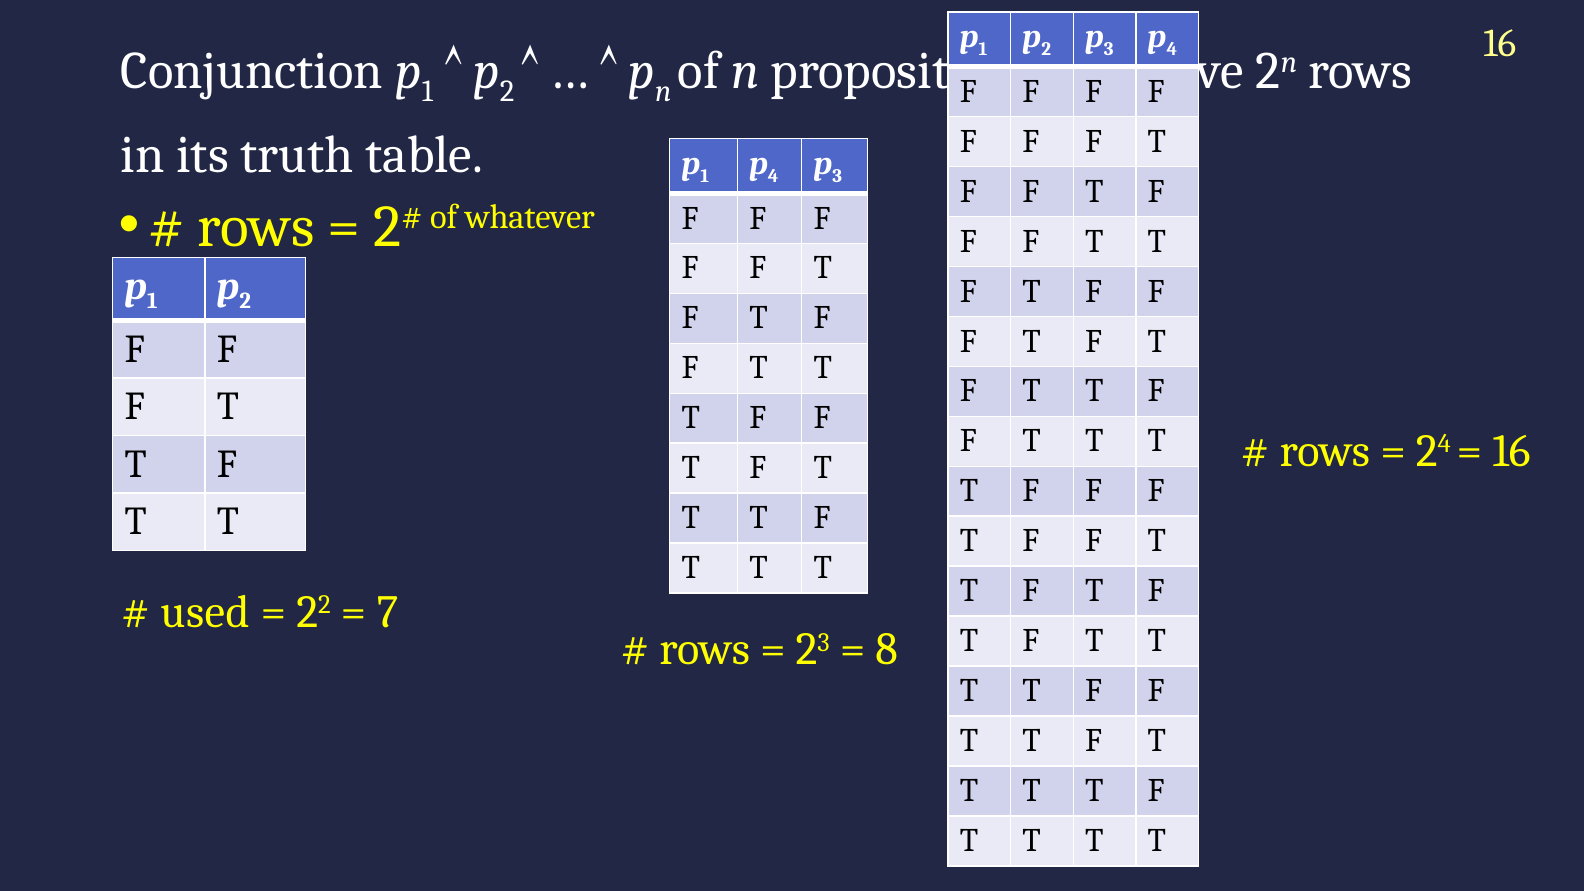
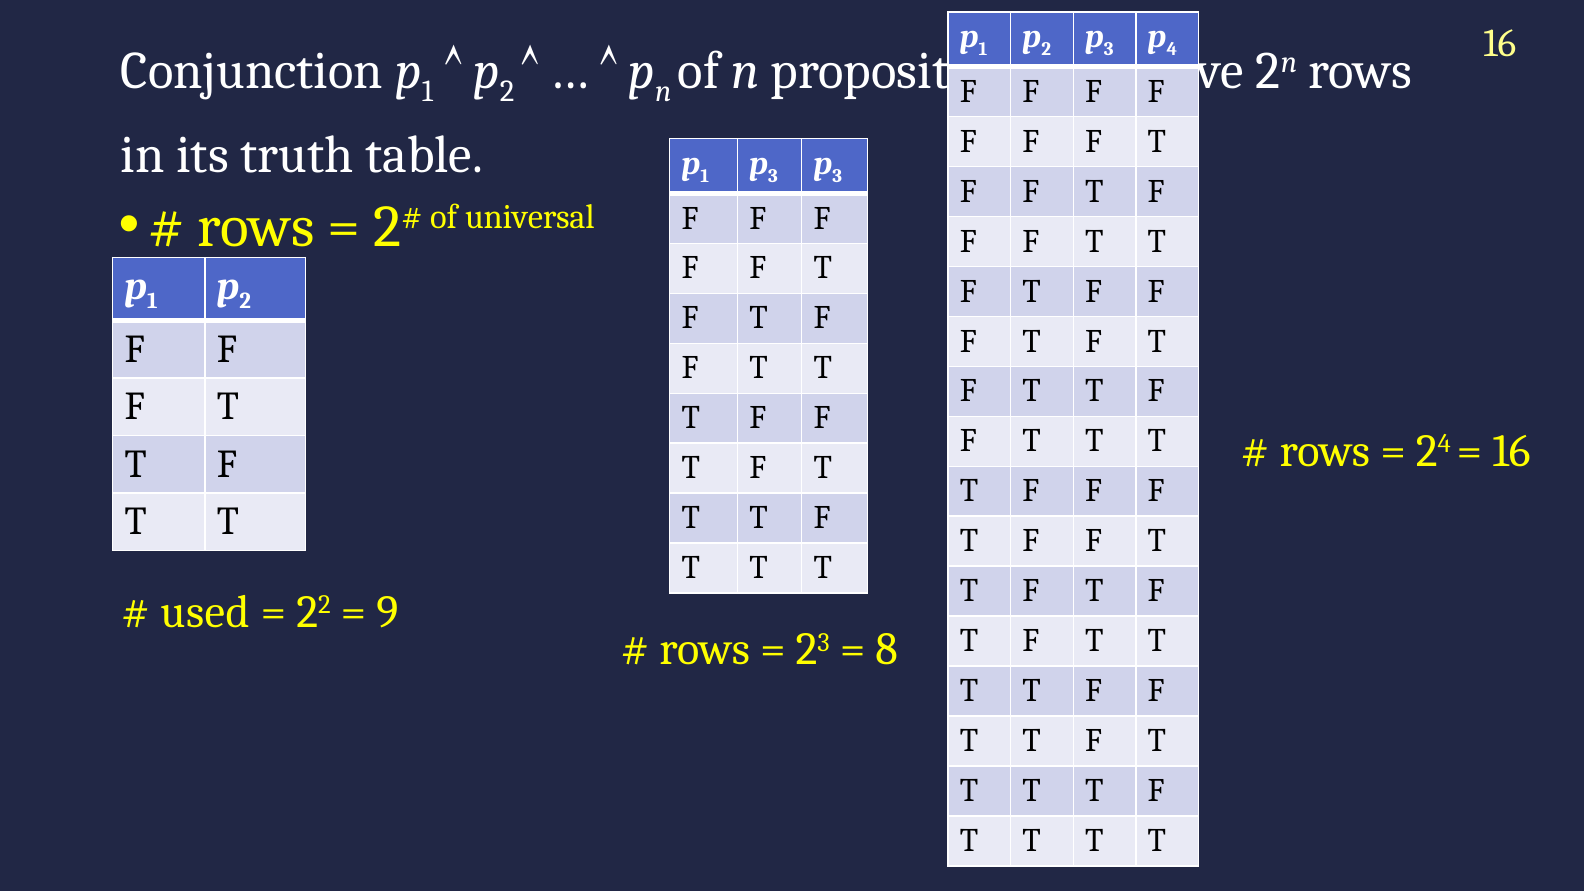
4 at (773, 176): 4 -> 3
whatever: whatever -> universal
7: 7 -> 9
